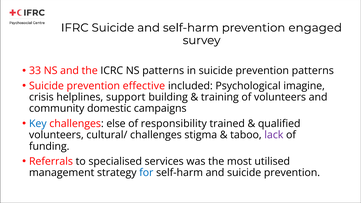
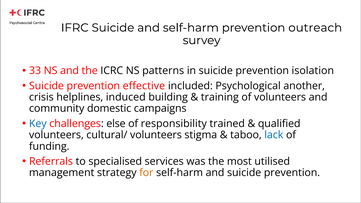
engaged: engaged -> outreach
prevention patterns: patterns -> isolation
imagine: imagine -> another
support: support -> induced
cultural/ challenges: challenges -> volunteers
lack colour: purple -> blue
for colour: blue -> orange
